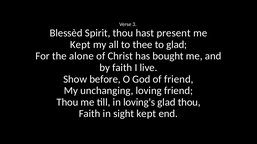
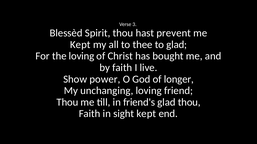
present: present -> prevent
the alone: alone -> loving
before: before -> power
of friend: friend -> longer
loving's: loving's -> friend's
